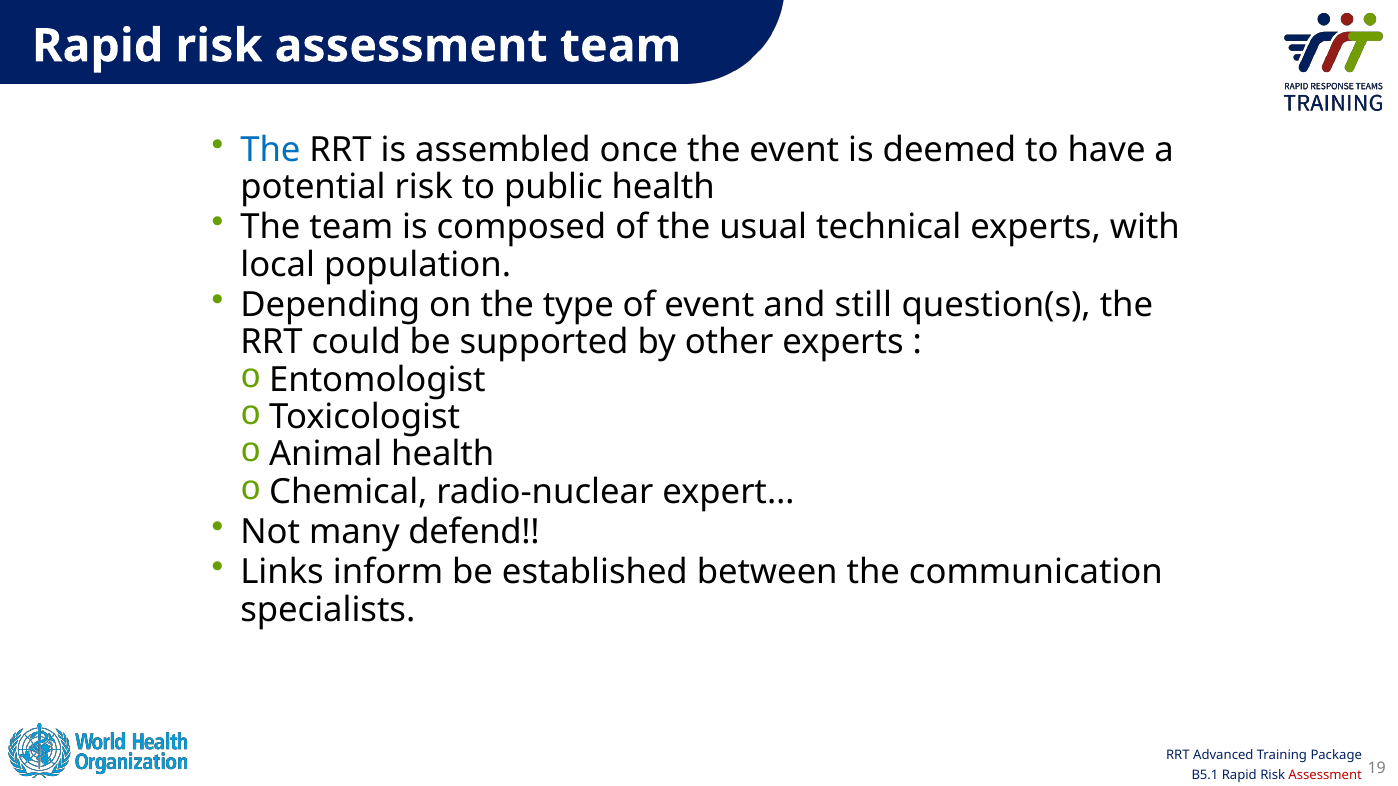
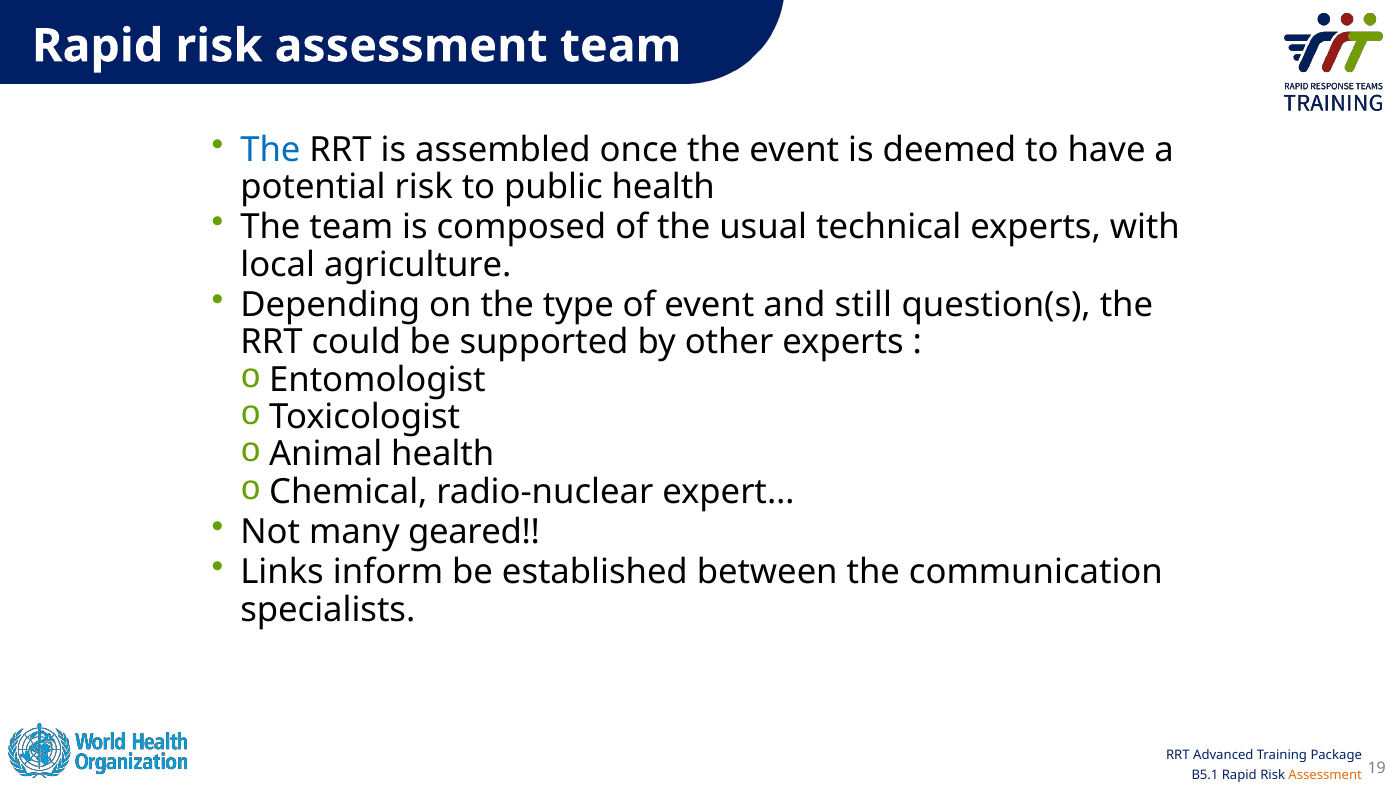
population: population -> agriculture
defend: defend -> geared
Assessment at (1325, 775) colour: red -> orange
